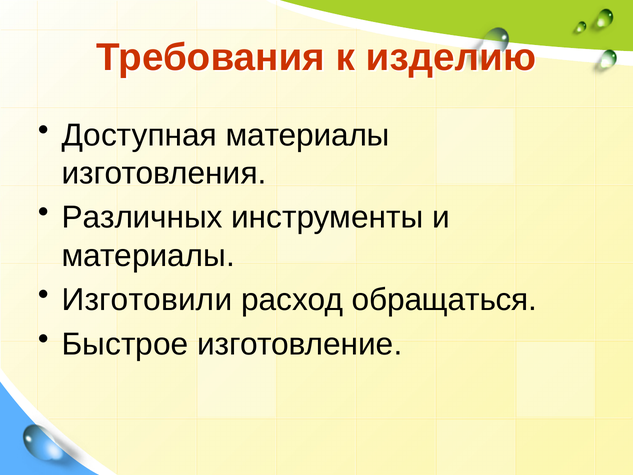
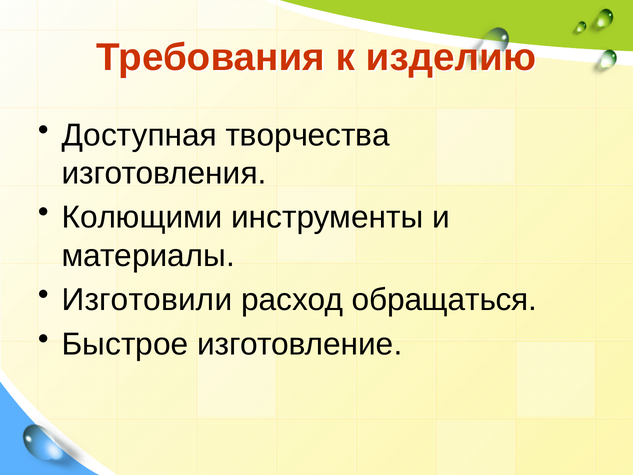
Доступная материалы: материалы -> творчества
Различных: Различных -> Колющими
